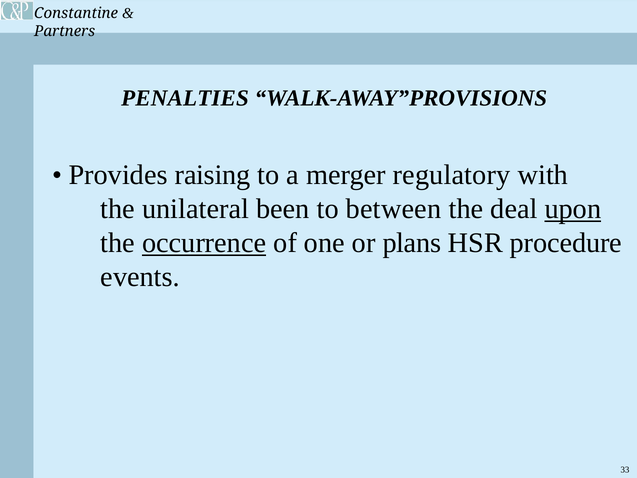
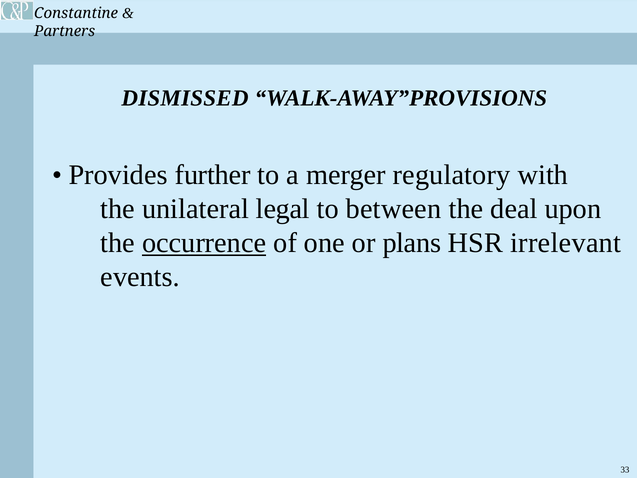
PENALTIES: PENALTIES -> DISMISSED
raising: raising -> further
been: been -> legal
upon underline: present -> none
procedure: procedure -> irrelevant
